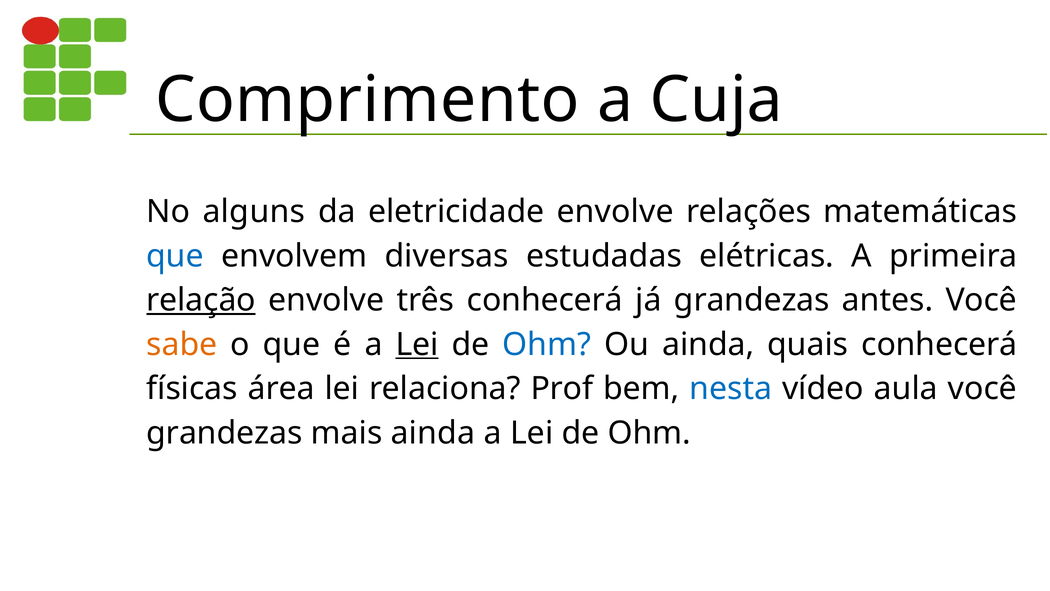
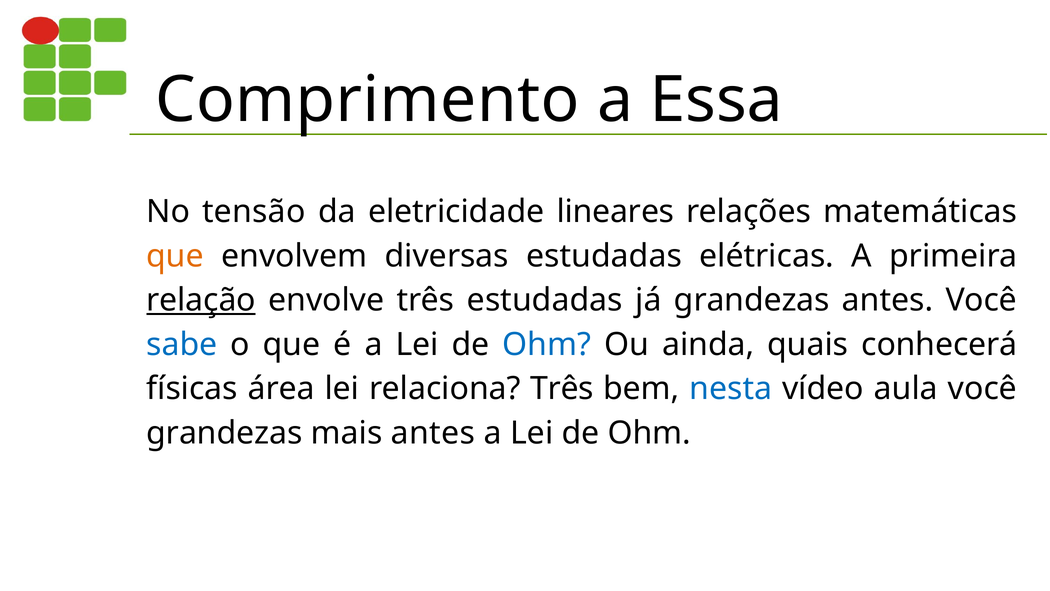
Cuja: Cuja -> Essa
alguns: alguns -> tensão
eletricidade envolve: envolve -> lineares
que at (175, 256) colour: blue -> orange
três conhecerá: conhecerá -> estudadas
sabe colour: orange -> blue
Lei at (417, 344) underline: present -> none
relaciona Prof: Prof -> Três
mais ainda: ainda -> antes
